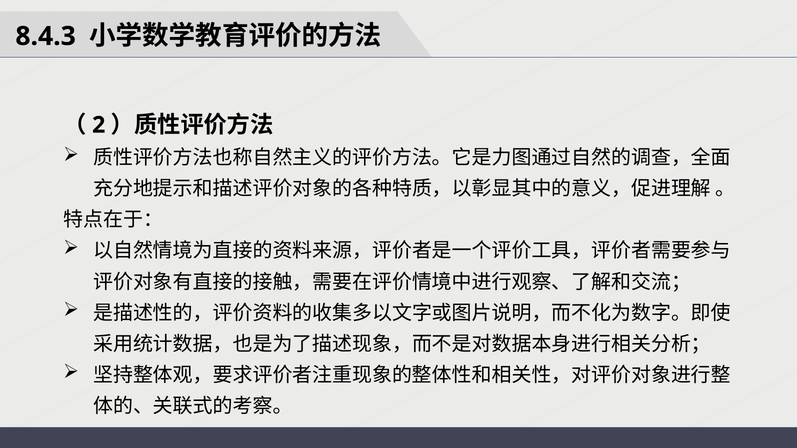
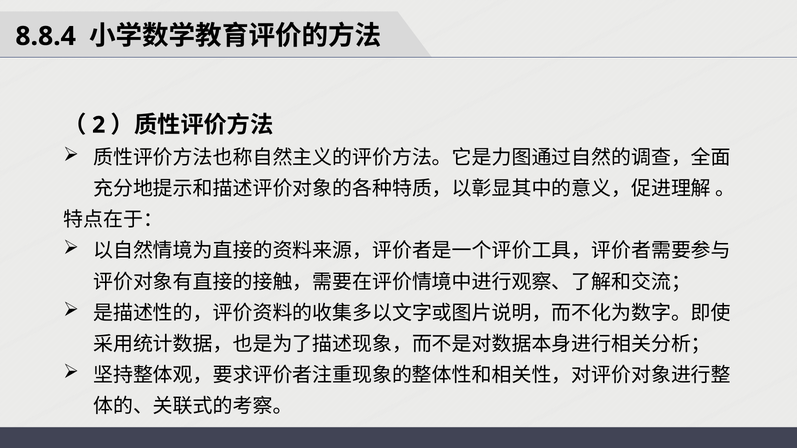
8.4.3: 8.4.3 -> 8.8.4
